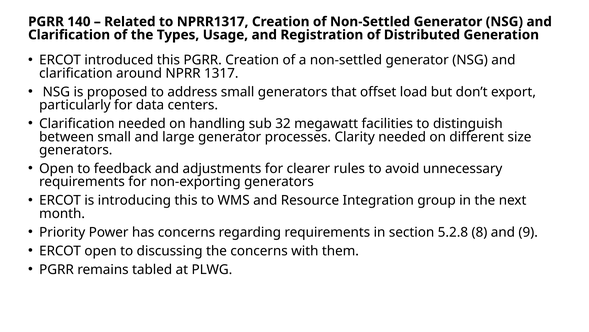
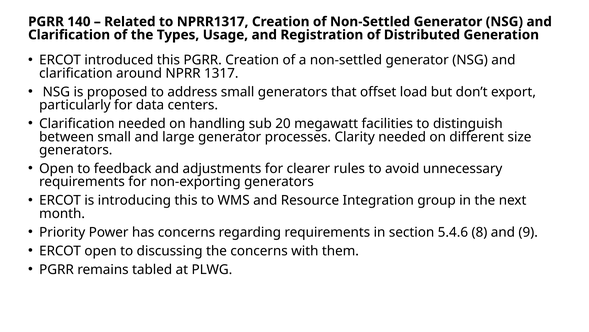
32: 32 -> 20
5.2.8: 5.2.8 -> 5.4.6
